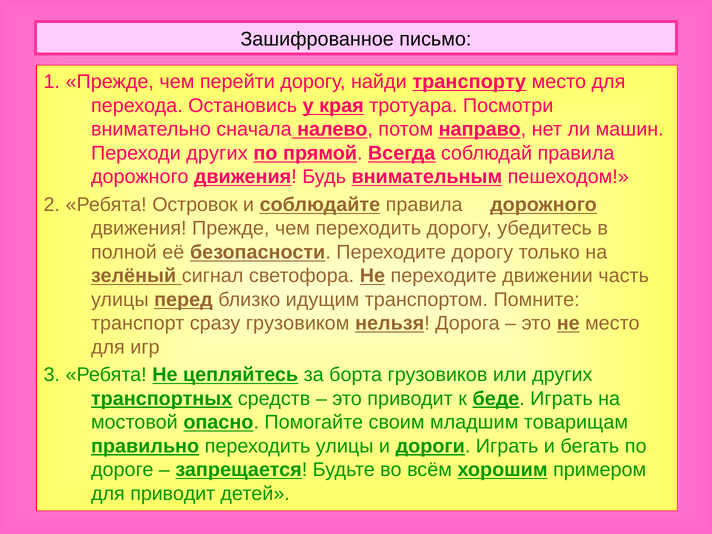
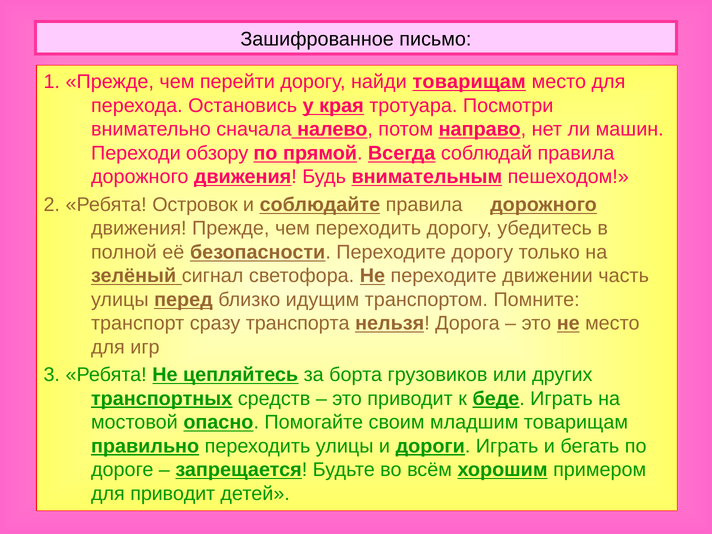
найди транспорту: транспорту -> товарищам
Переходи других: других -> обзору
грузовиком: грузовиком -> транспорта
